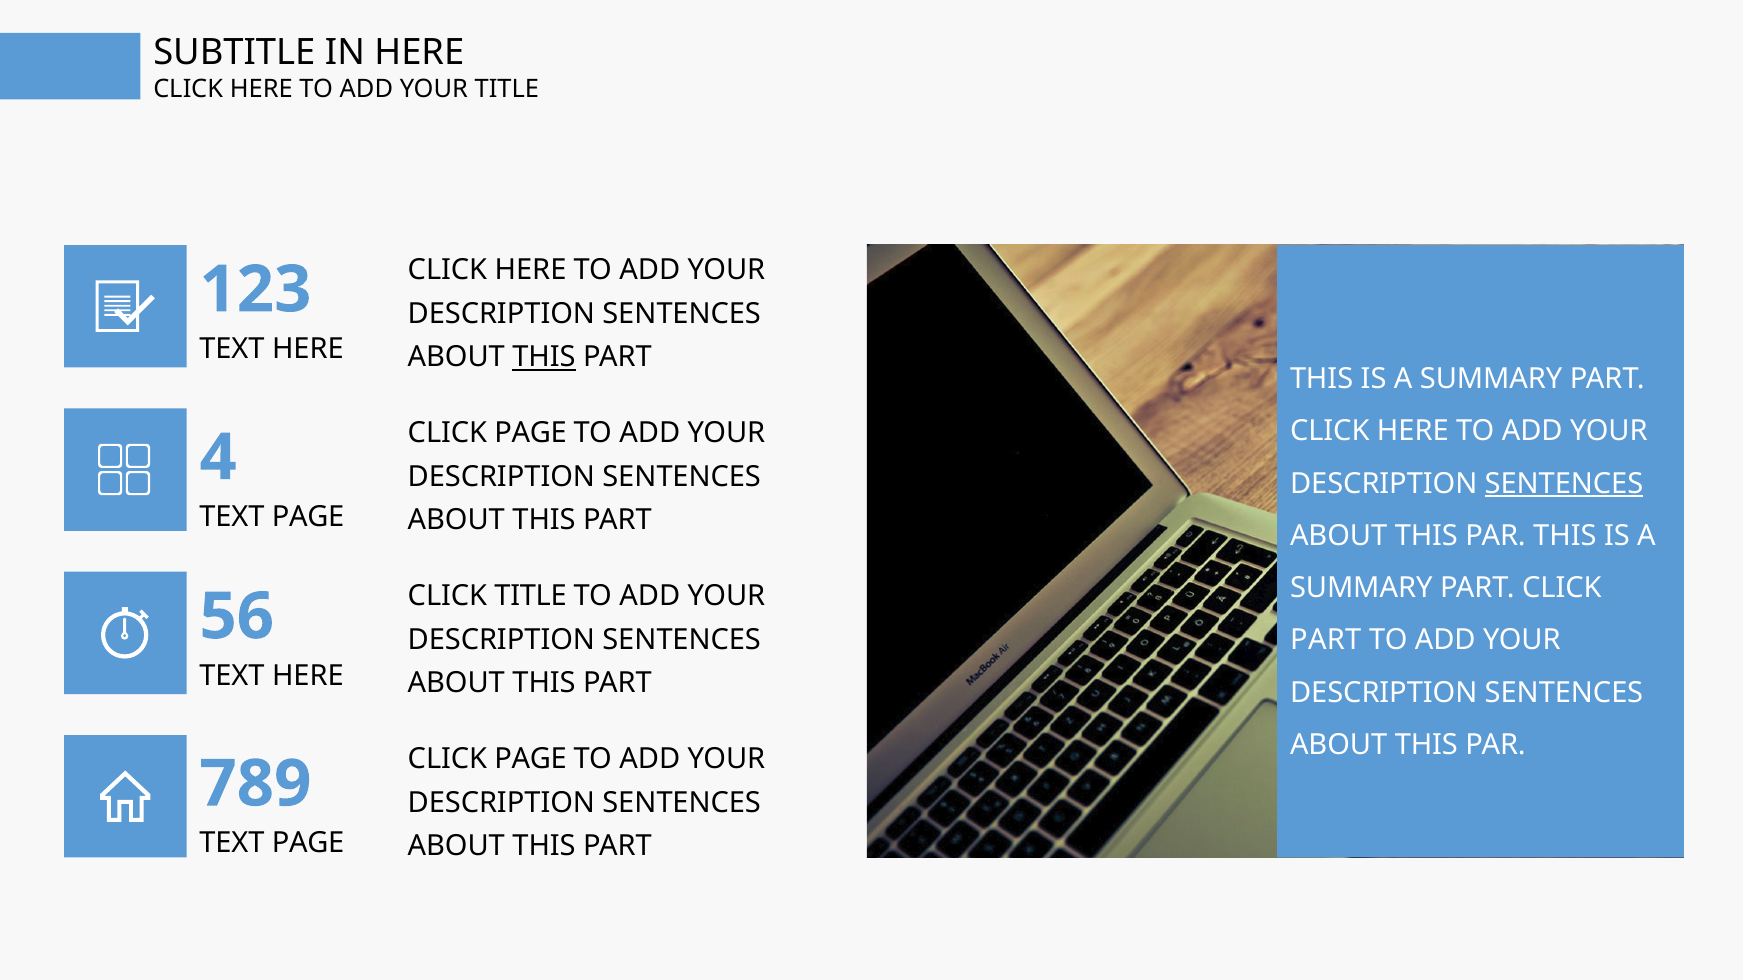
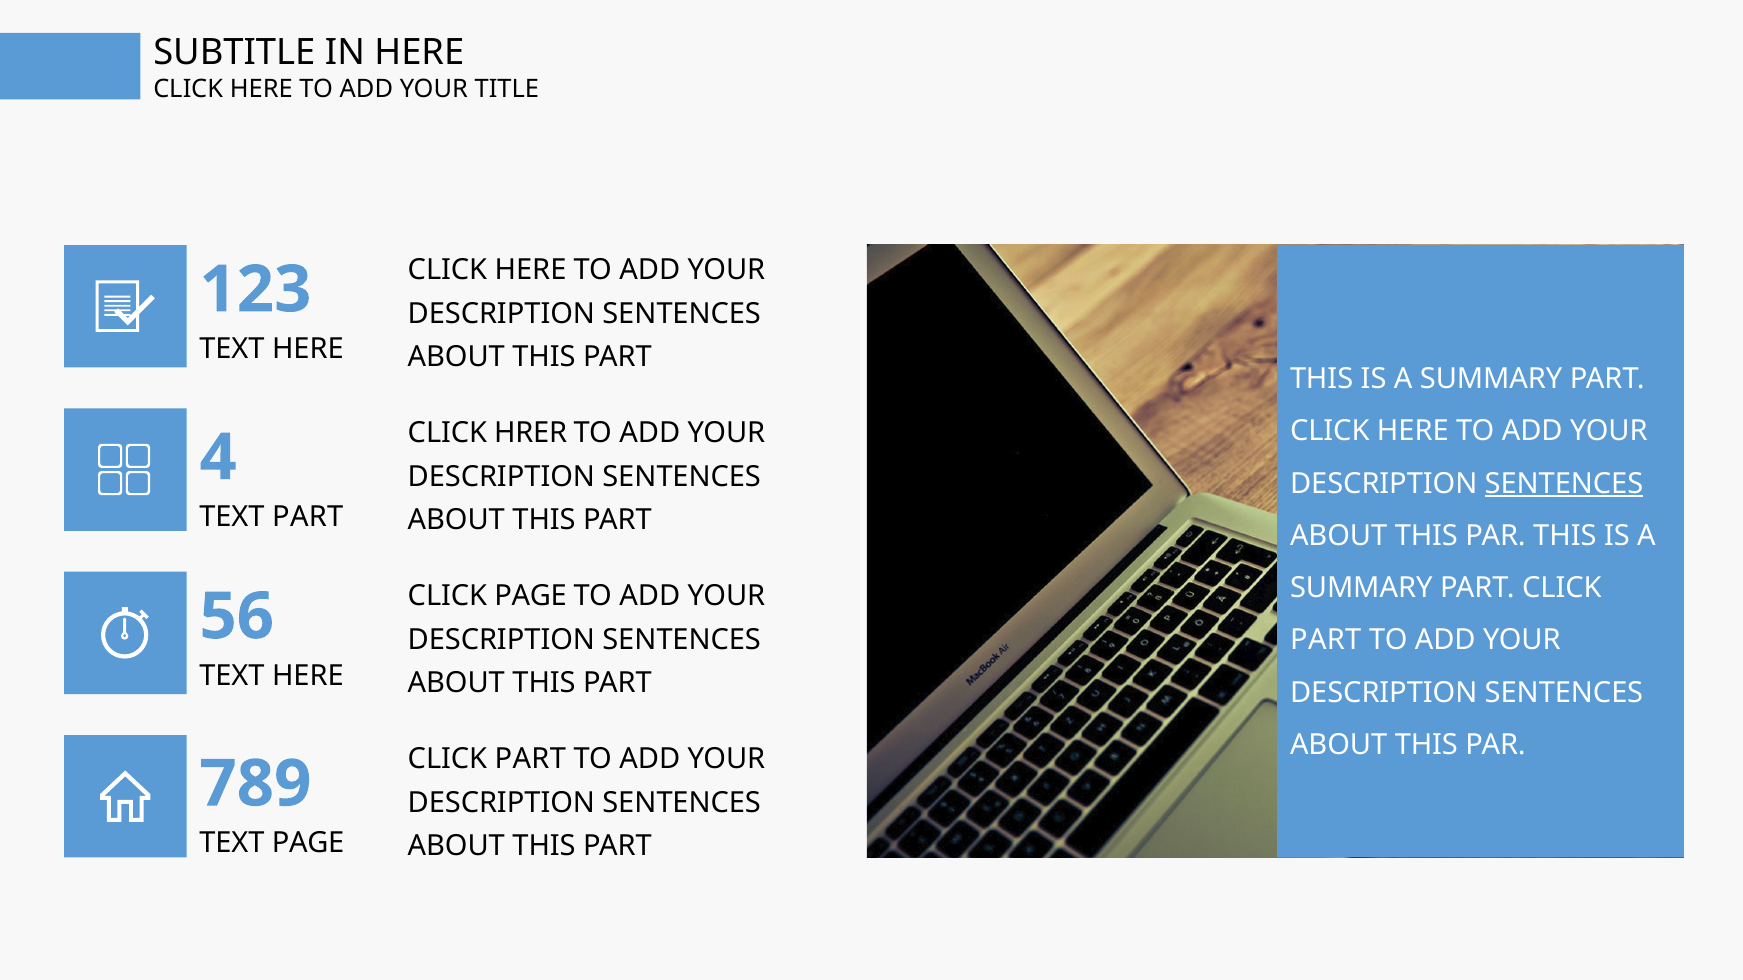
THIS at (544, 357) underline: present -> none
PAGE at (531, 433): PAGE -> HRER
PAGE at (308, 517): PAGE -> PART
CLICK TITLE: TITLE -> PAGE
PAGE at (531, 759): PAGE -> PART
